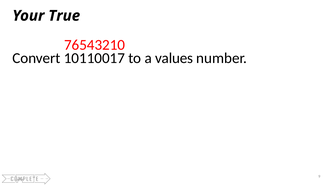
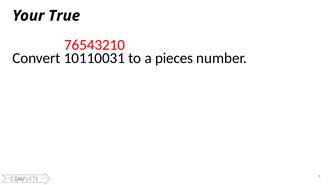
10110017: 10110017 -> 10110031
values: values -> pieces
